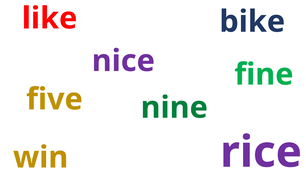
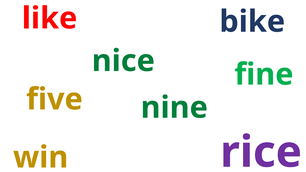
nice colour: purple -> green
